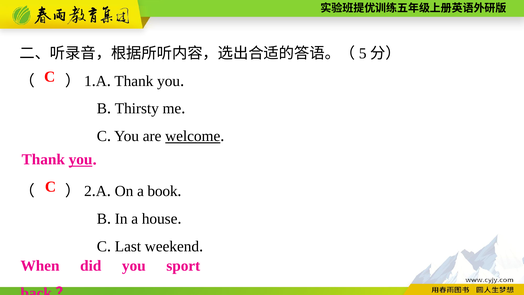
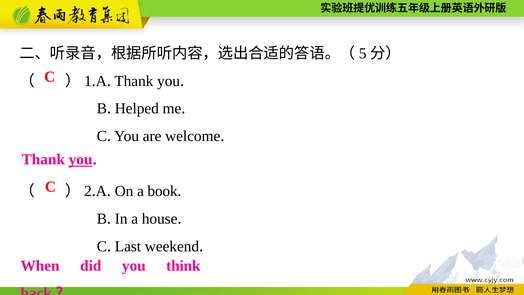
Thirsty: Thirsty -> Helped
welcome underline: present -> none
sport: sport -> think
